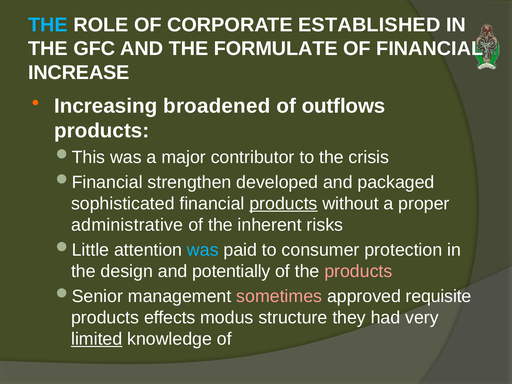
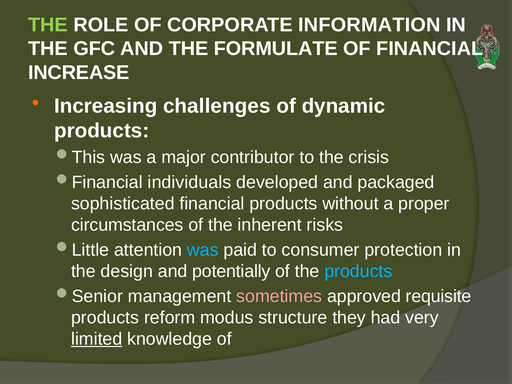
THE at (48, 25) colour: light blue -> light green
ESTABLISHED: ESTABLISHED -> INFORMATION
broadened: broadened -> challenges
outflows: outflows -> dynamic
strengthen: strengthen -> individuals
products at (283, 204) underline: present -> none
administrative: administrative -> circumstances
products at (358, 271) colour: pink -> light blue
effects: effects -> reform
